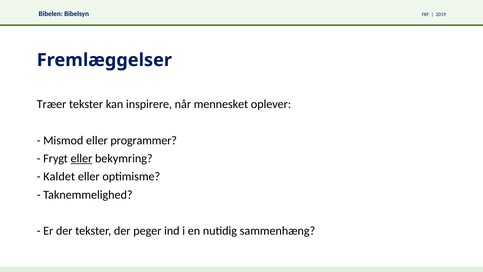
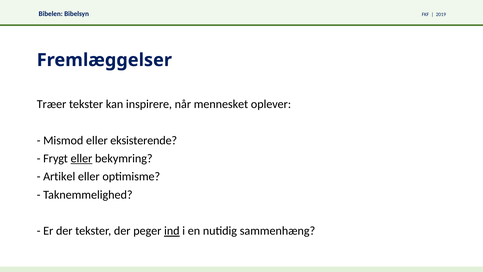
programmer: programmer -> eksisterende
Kaldet: Kaldet -> Artikel
ind underline: none -> present
